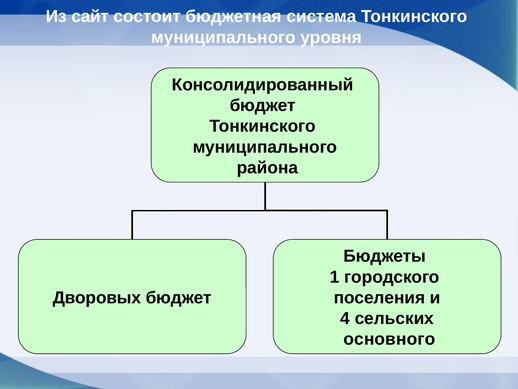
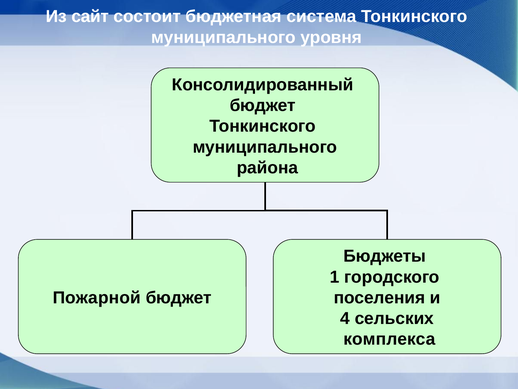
Дворовых: Дворовых -> Пожарной
основного: основного -> комплекса
